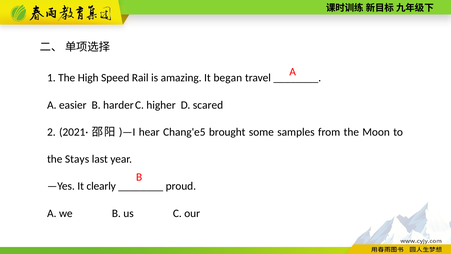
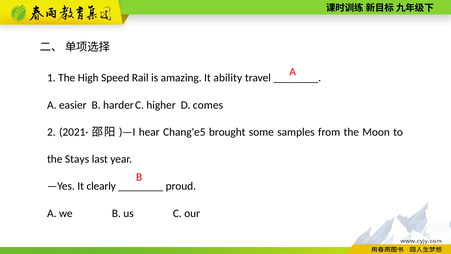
began: began -> ability
scared: scared -> comes
